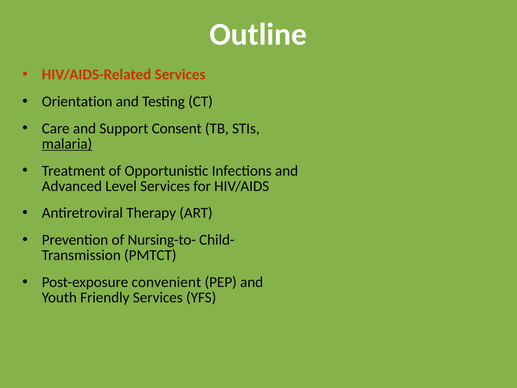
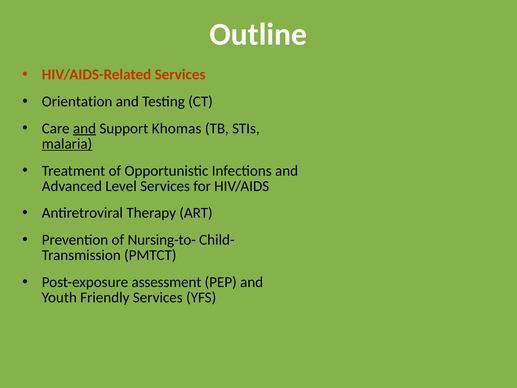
and at (85, 128) underline: none -> present
Consent: Consent -> Khomas
convenient: convenient -> assessment
